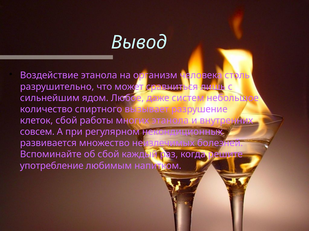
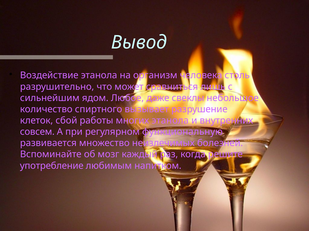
систем: систем -> свеклы
некондиционных: некондиционных -> функциональную
об сбой: сбой -> мозг
